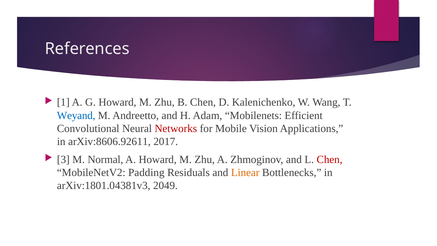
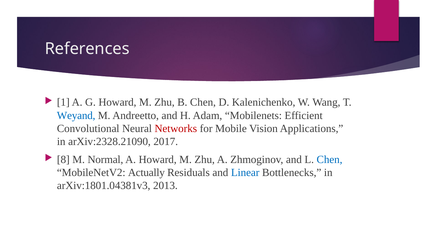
arXiv:8606.92611: arXiv:8606.92611 -> arXiv:2328.21090
3: 3 -> 8
Chen at (330, 159) colour: red -> blue
Padding: Padding -> Actually
Linear colour: orange -> blue
2049: 2049 -> 2013
